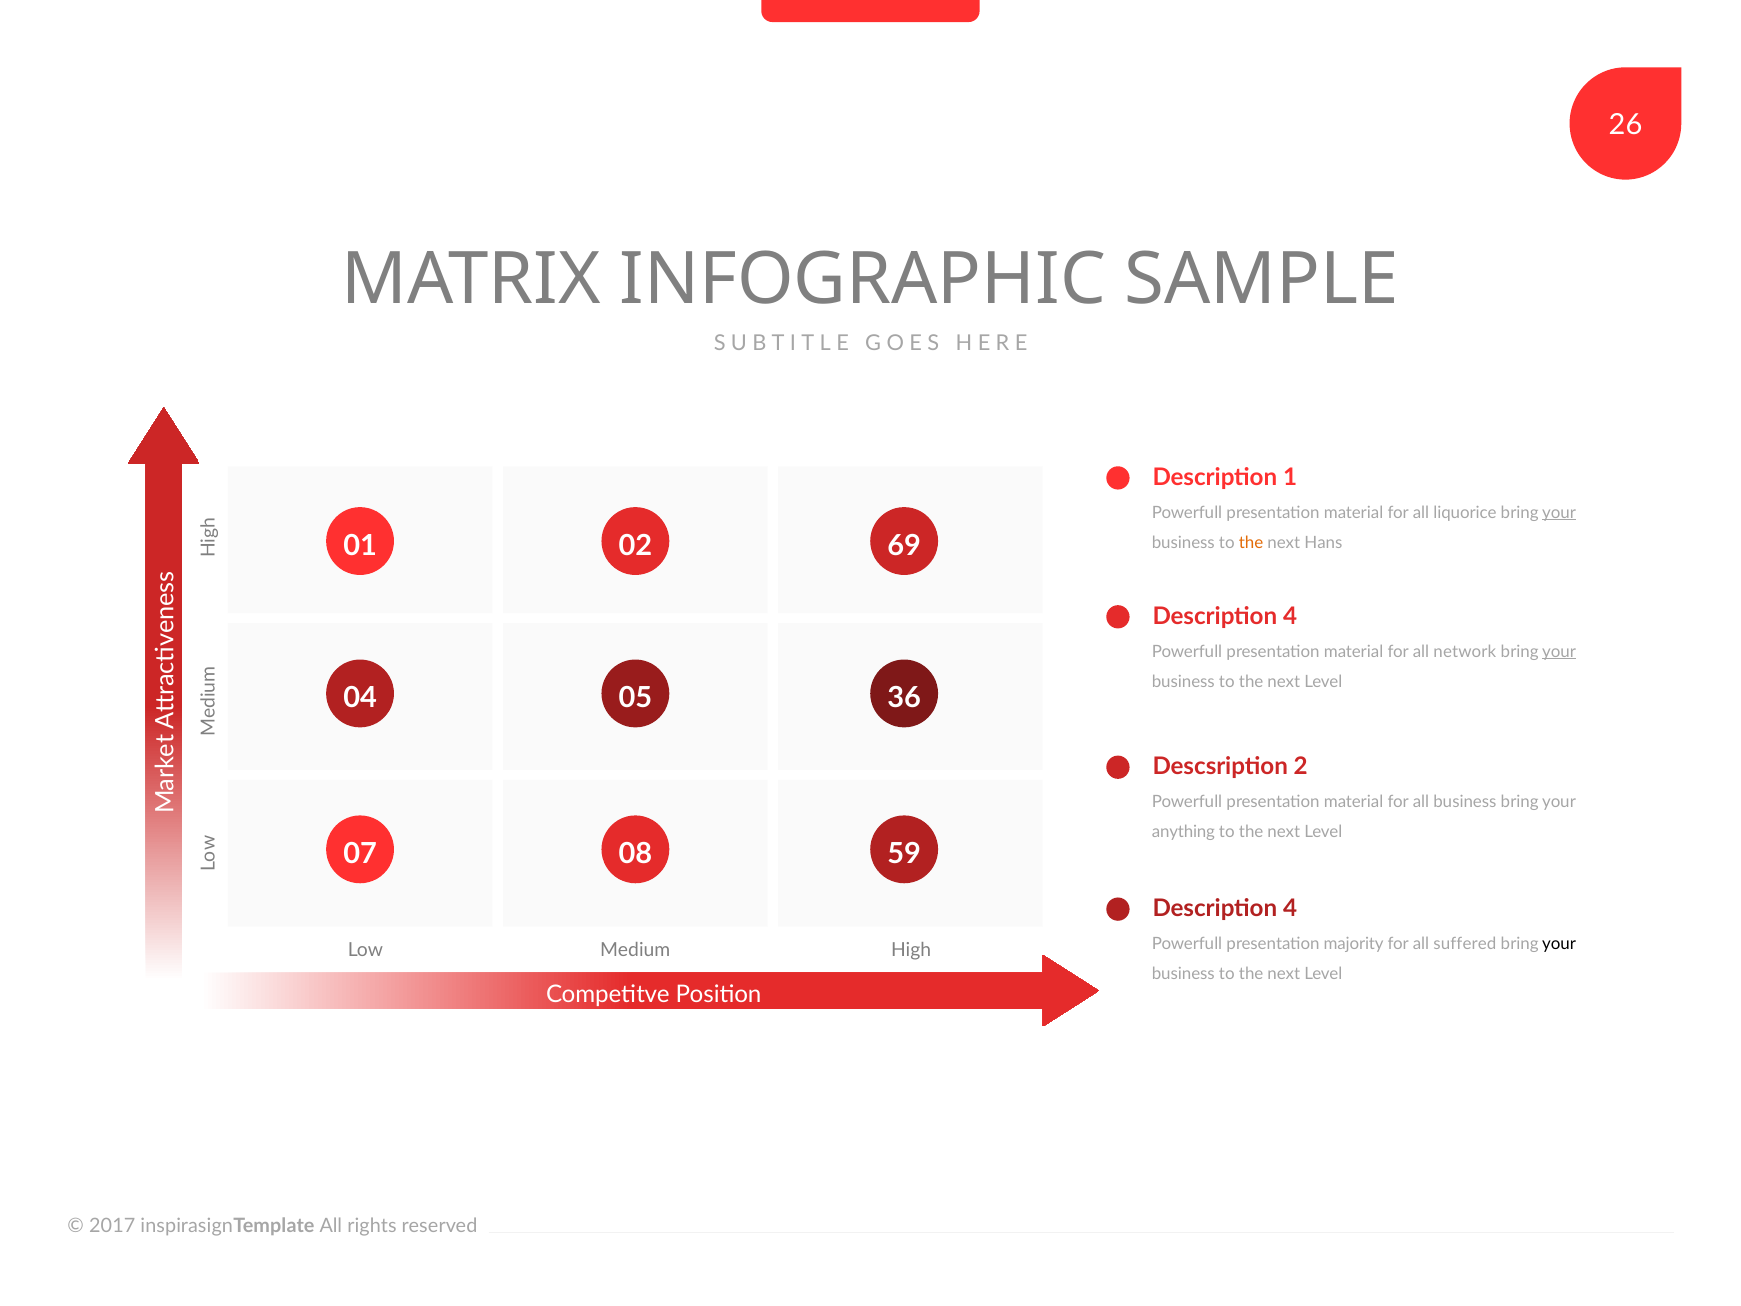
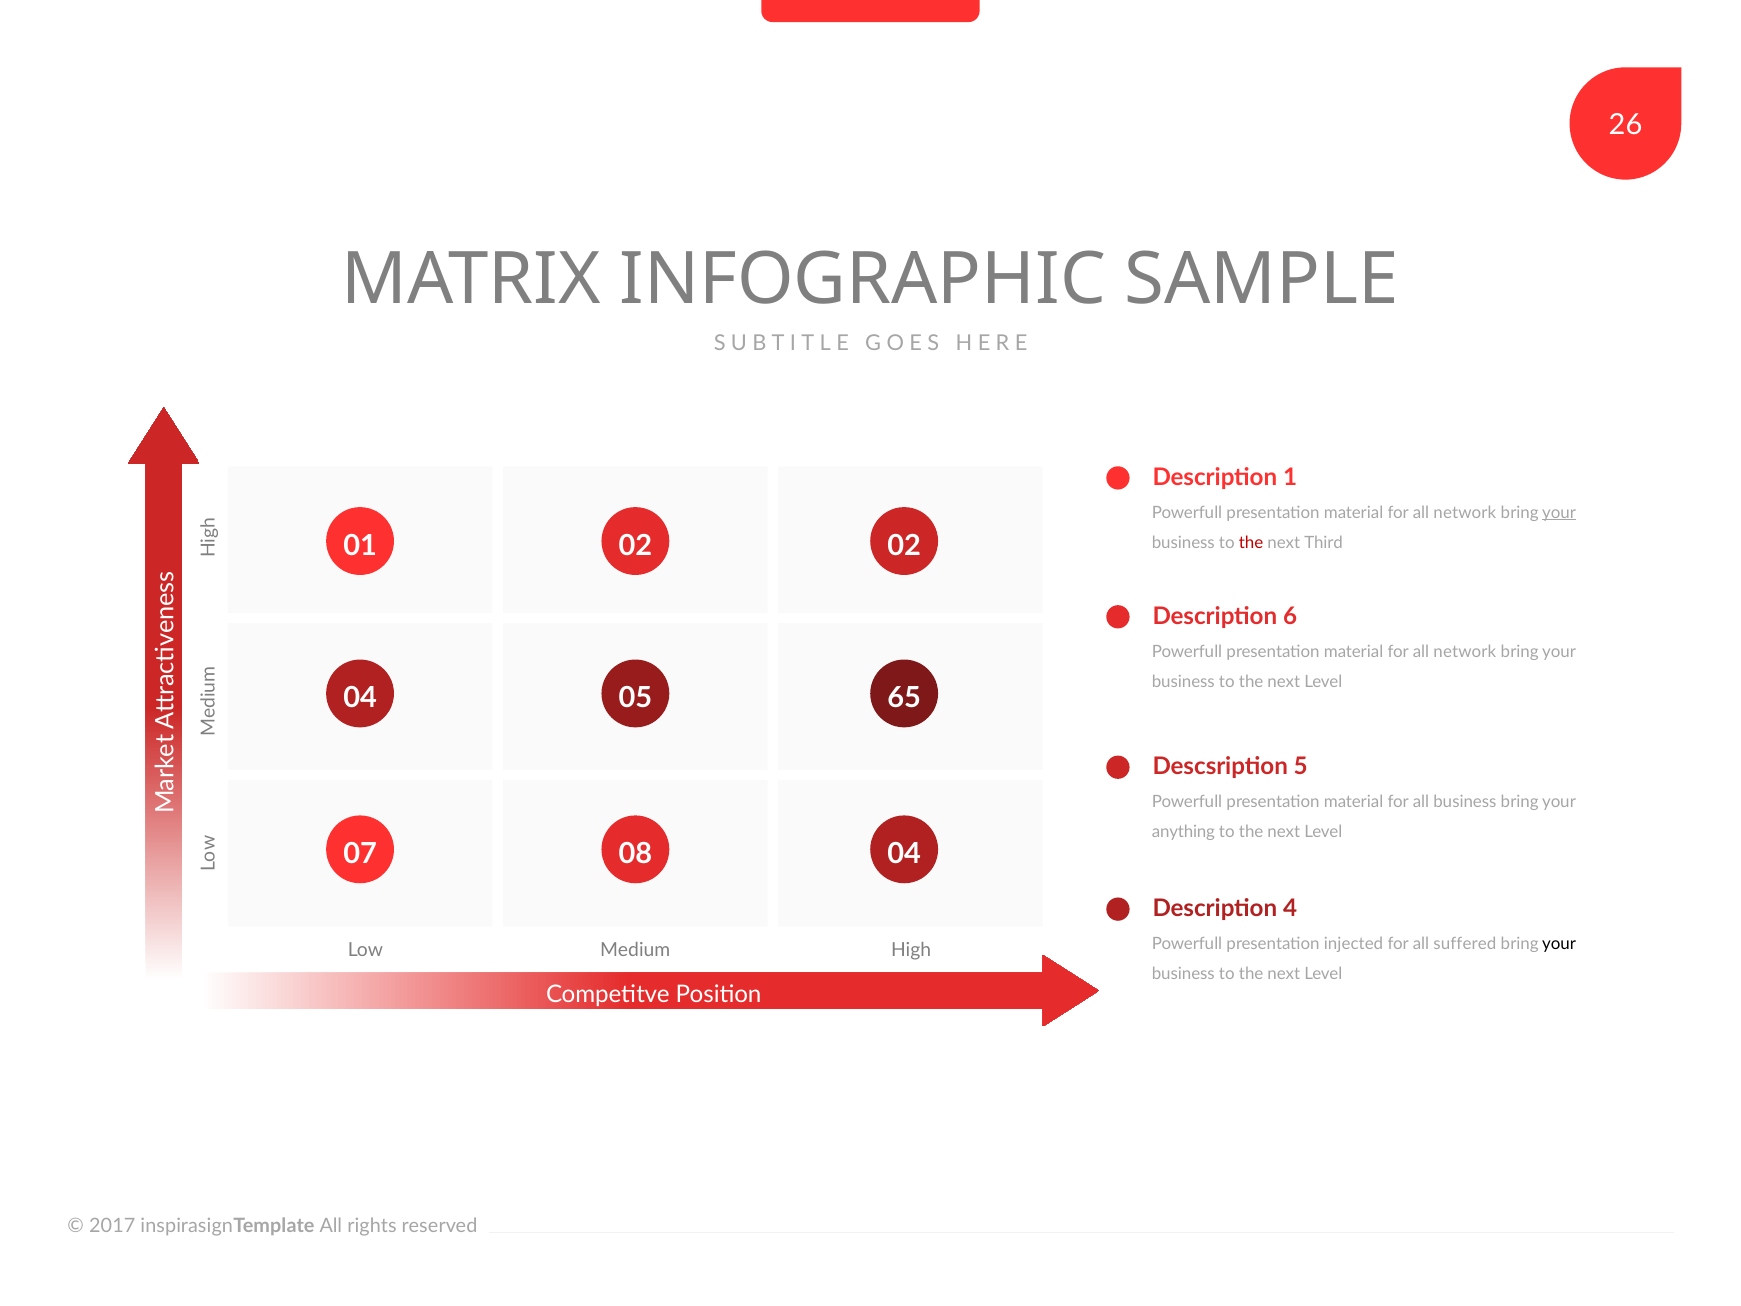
liquorice at (1465, 513): liquorice -> network
02 69: 69 -> 02
the at (1251, 543) colour: orange -> red
Hans: Hans -> Third
4 at (1290, 616): 4 -> 6
your at (1559, 651) underline: present -> none
36: 36 -> 65
2: 2 -> 5
08 59: 59 -> 04
majority: majority -> injected
